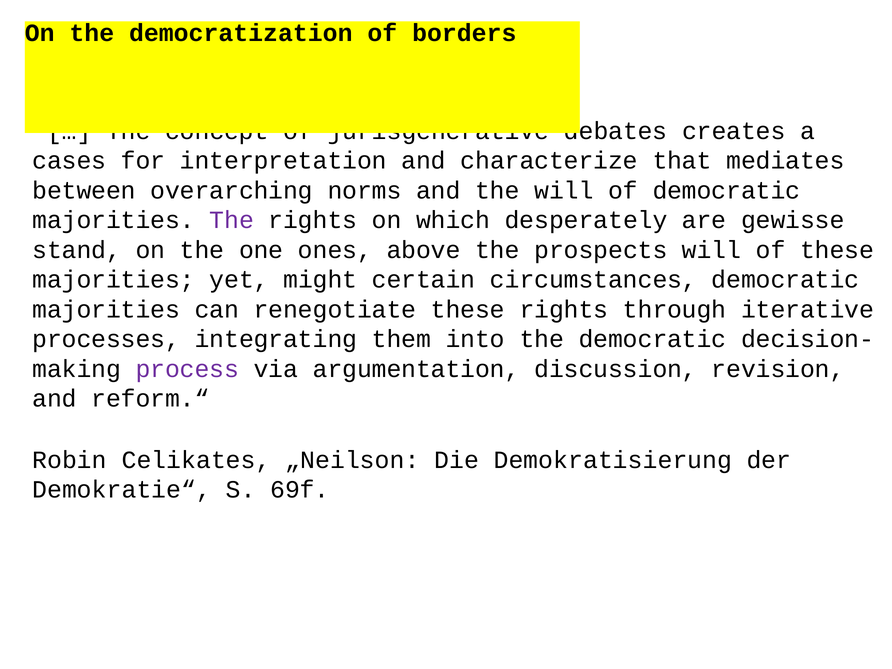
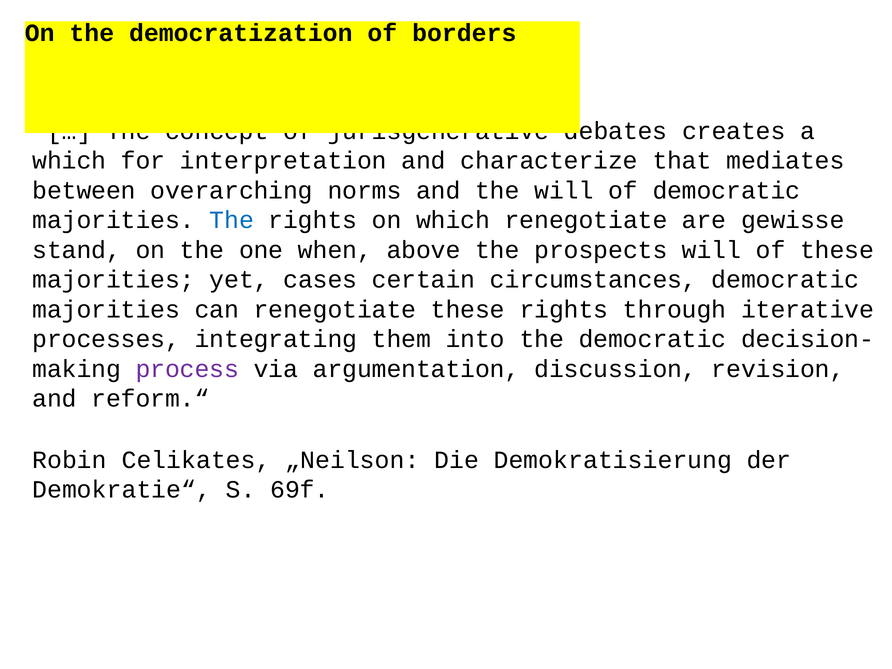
cases at (69, 161): cases -> which
The at (232, 220) colour: purple -> blue
which desperately: desperately -> renegotiate
ones: ones -> when
might: might -> cases
